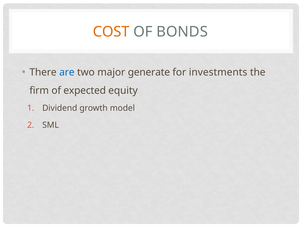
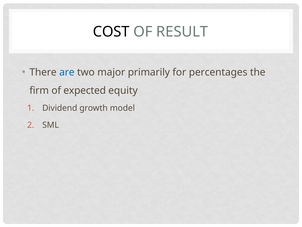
COST colour: orange -> black
BONDS: BONDS -> RESULT
generate: generate -> primarily
investments: investments -> percentages
